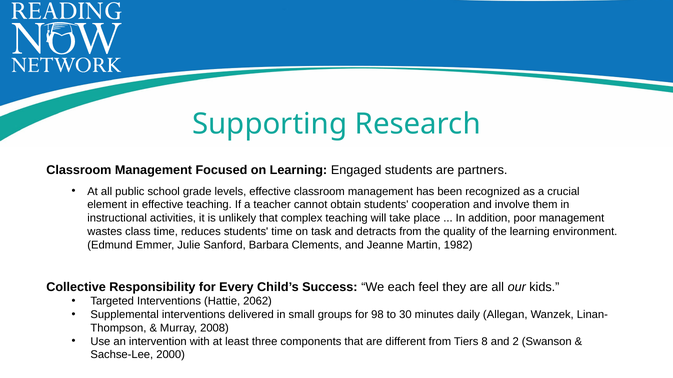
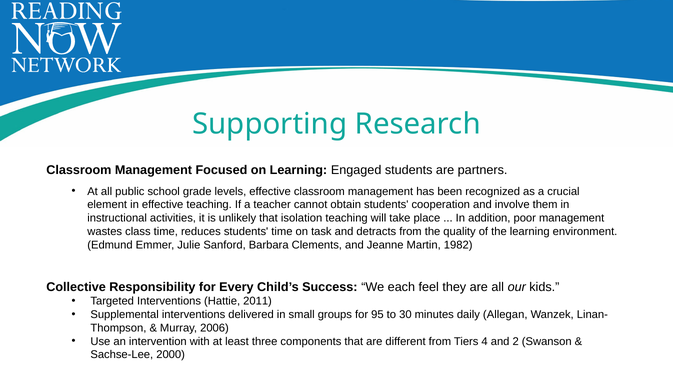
complex: complex -> isolation
2062: 2062 -> 2011
98: 98 -> 95
2008: 2008 -> 2006
8: 8 -> 4
